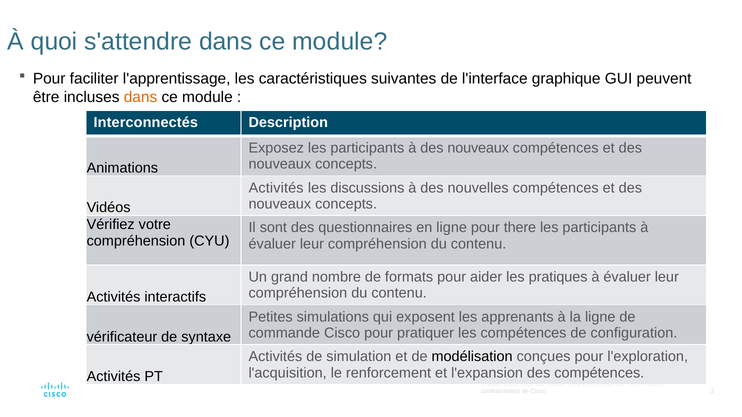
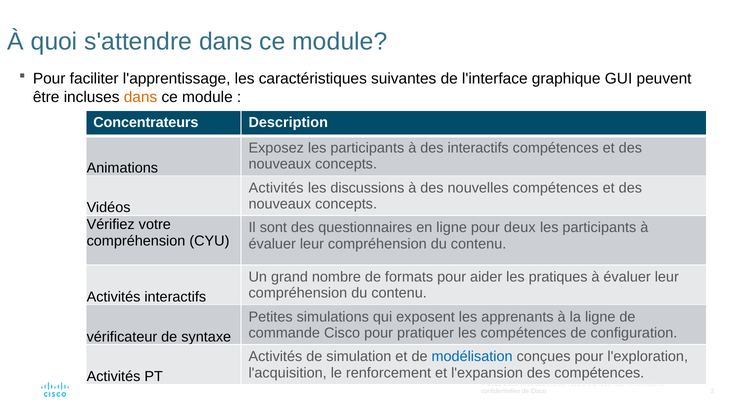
Interconnectés: Interconnectés -> Concentrateurs
à des nouveaux: nouveaux -> interactifs
there: there -> deux
modélisation colour: black -> blue
